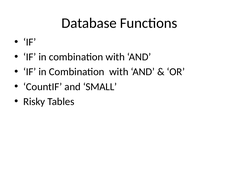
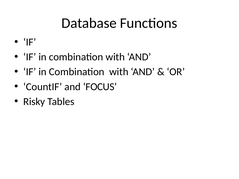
SMALL: SMALL -> FOCUS
